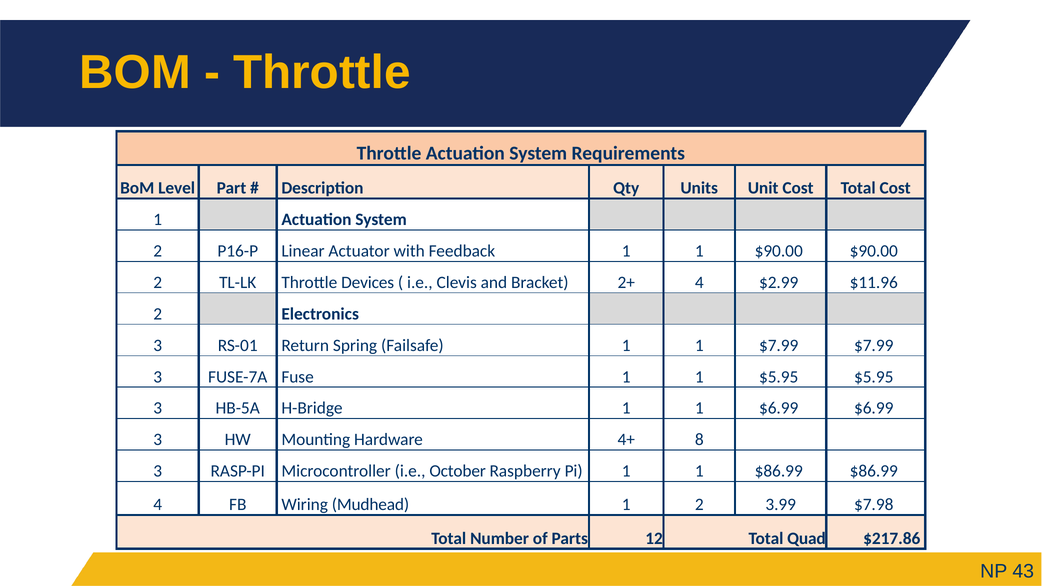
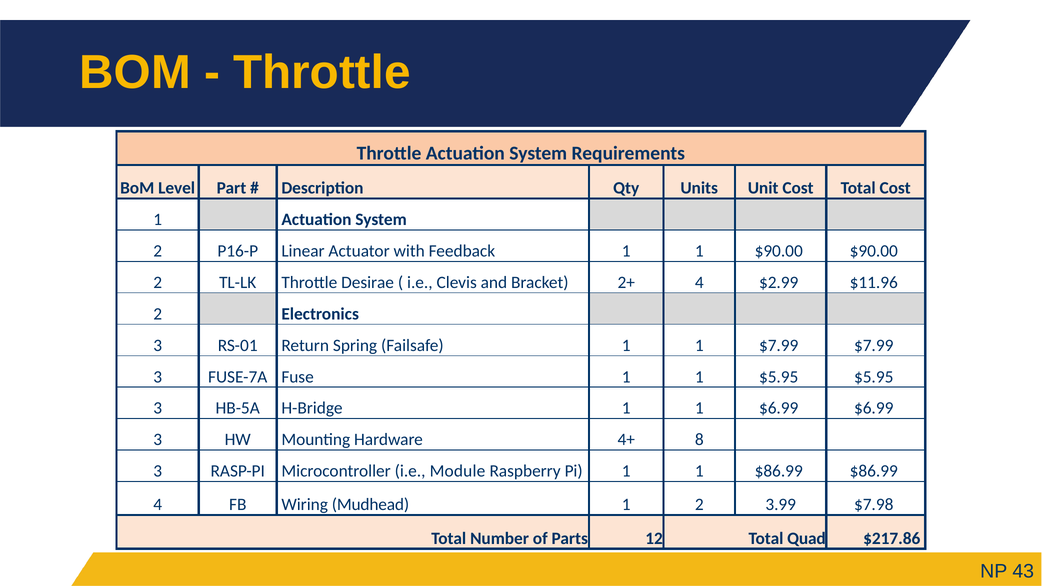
Devices: Devices -> Desirae
October: October -> Module
